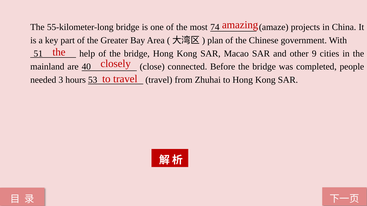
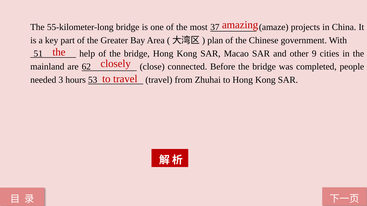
74: 74 -> 37
40: 40 -> 62
